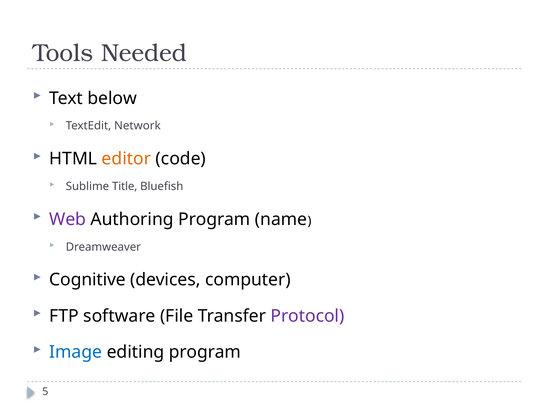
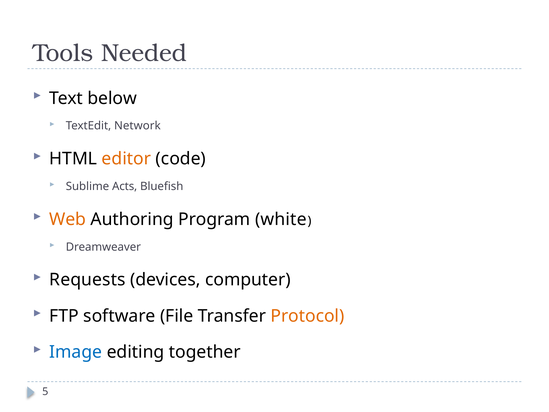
Title: Title -> Acts
Web colour: purple -> orange
name: name -> white
Cognitive: Cognitive -> Requests
Protocol colour: purple -> orange
editing program: program -> together
